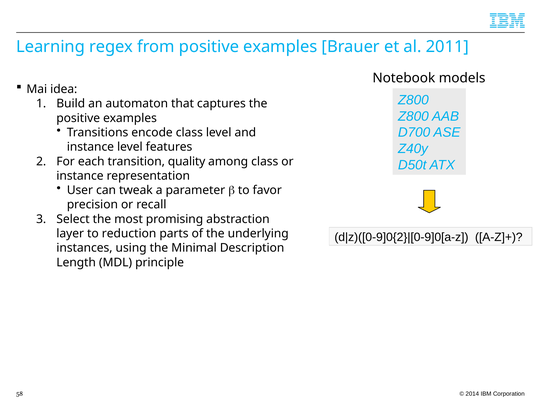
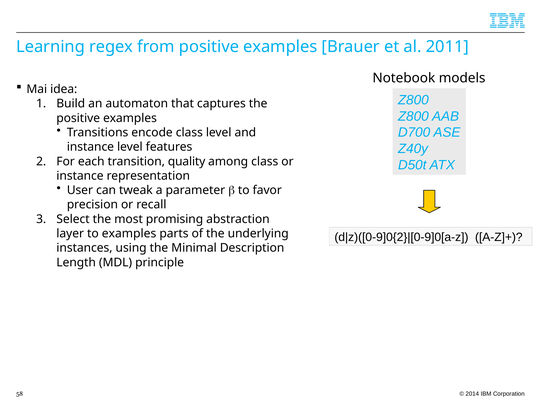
to reduction: reduction -> examples
